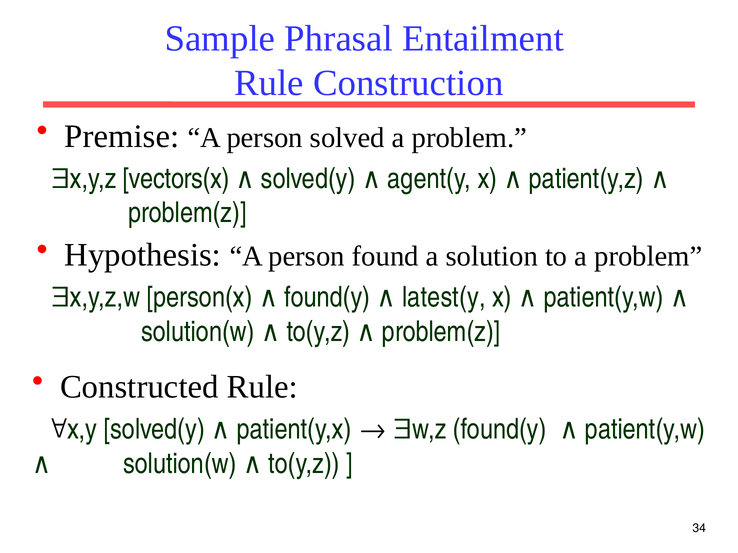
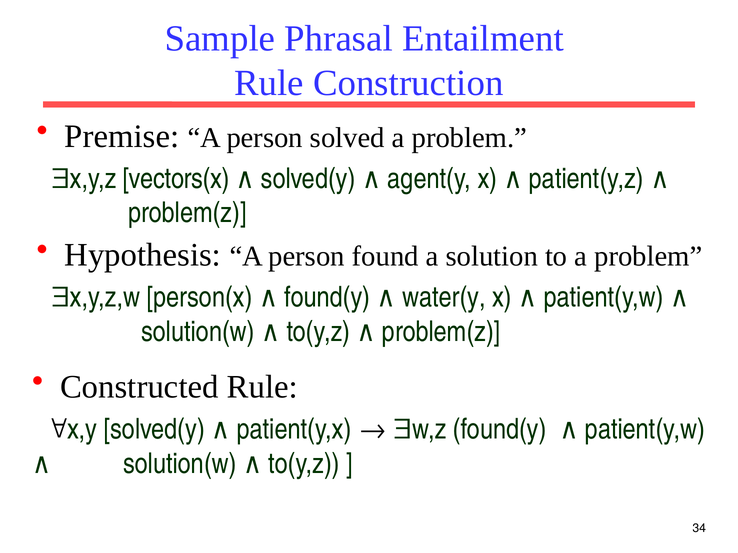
latest(y: latest(y -> water(y
